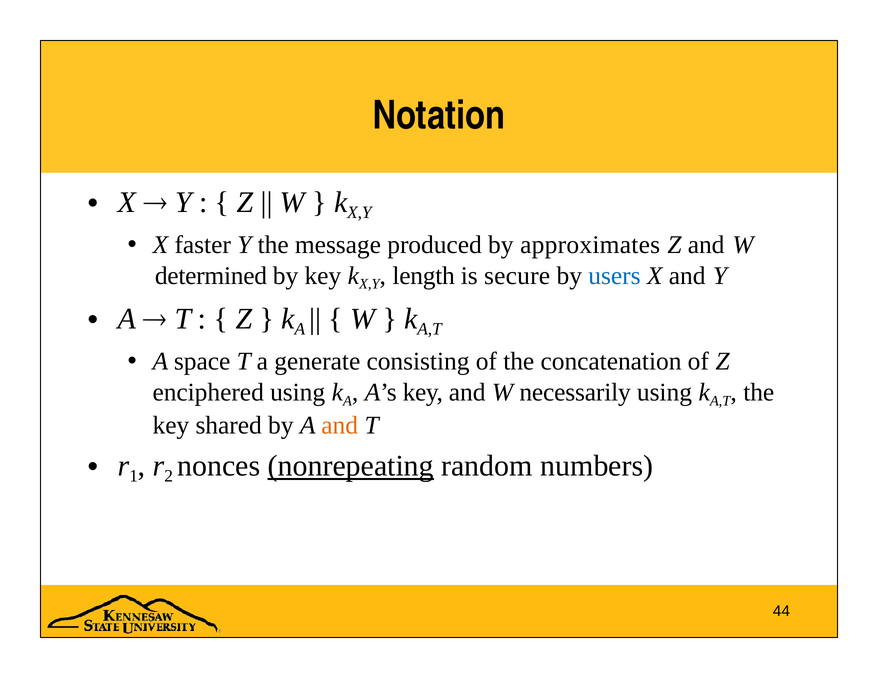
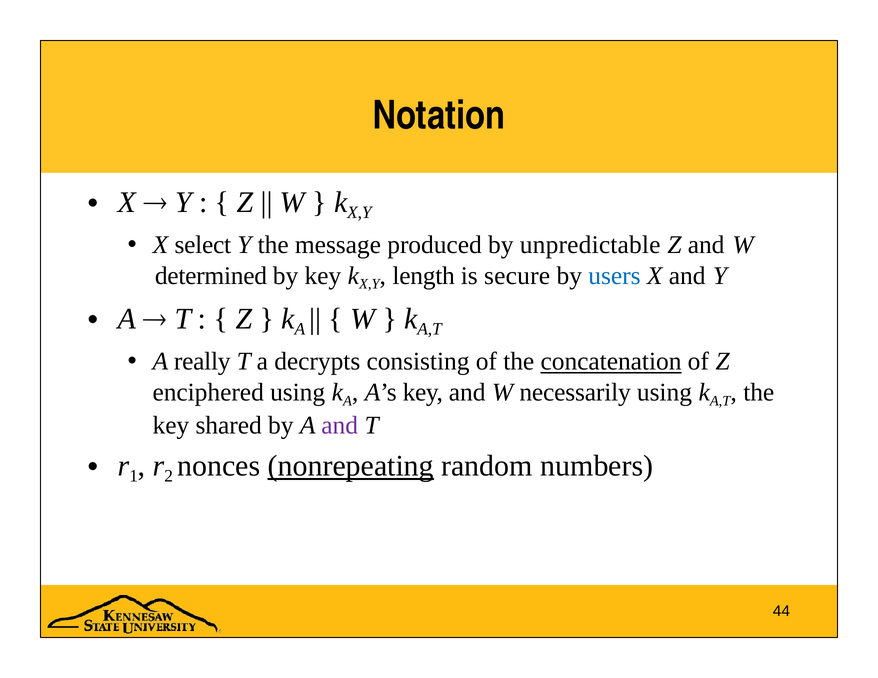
faster: faster -> select
approximates: approximates -> unpredictable
space: space -> really
generate: generate -> decrypts
concatenation underline: none -> present
and at (340, 426) colour: orange -> purple
